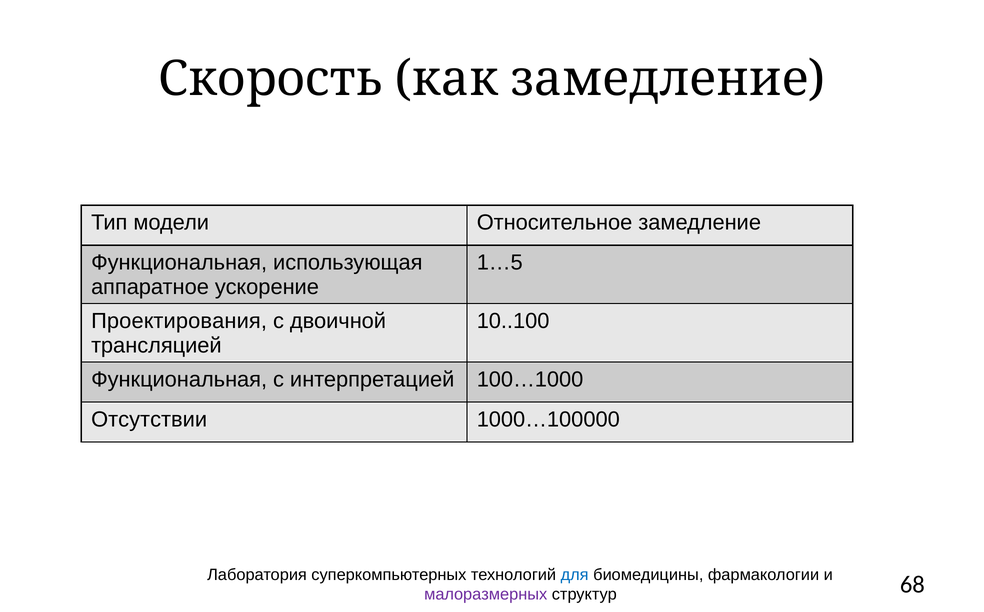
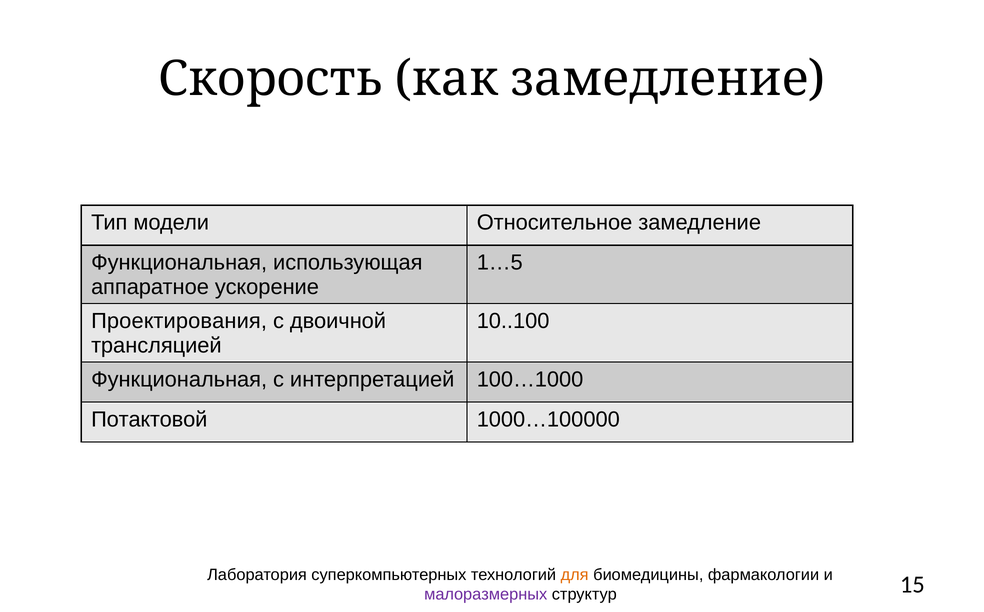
Отсутствии: Отсутствии -> Потактовой
для colour: blue -> orange
68: 68 -> 15
